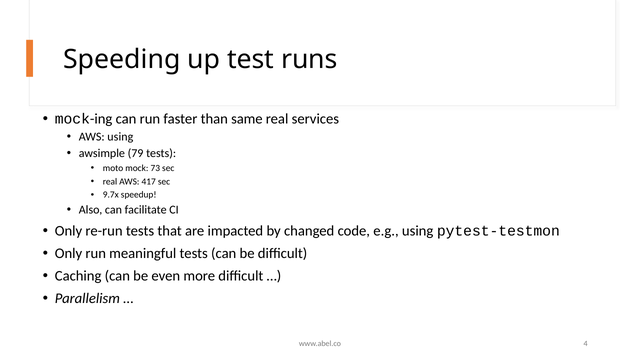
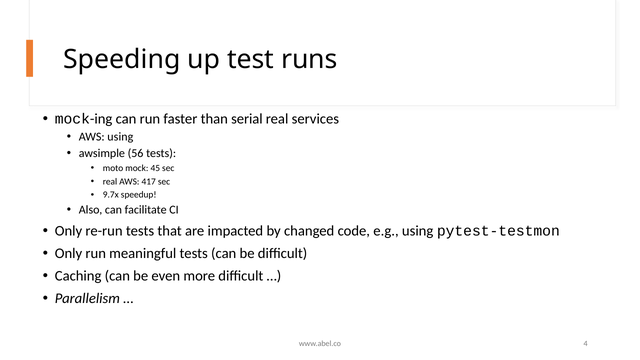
same: same -> serial
79: 79 -> 56
73: 73 -> 45
